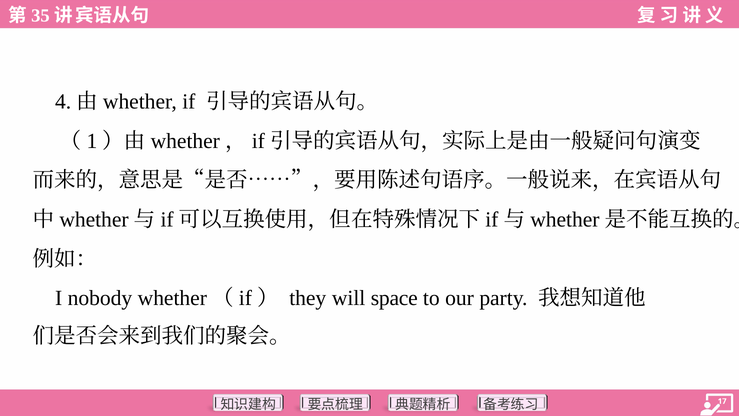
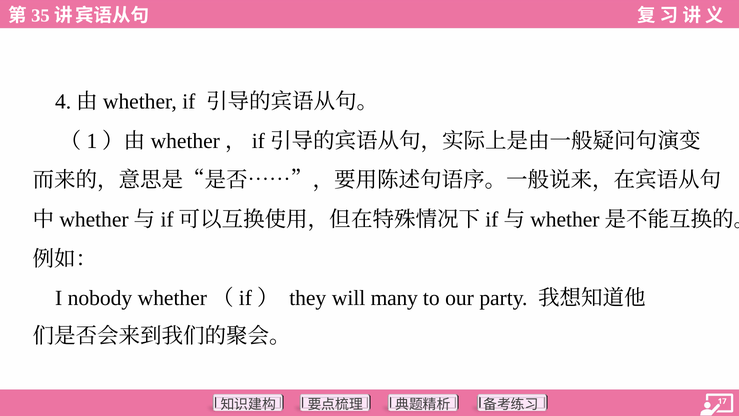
space: space -> many
